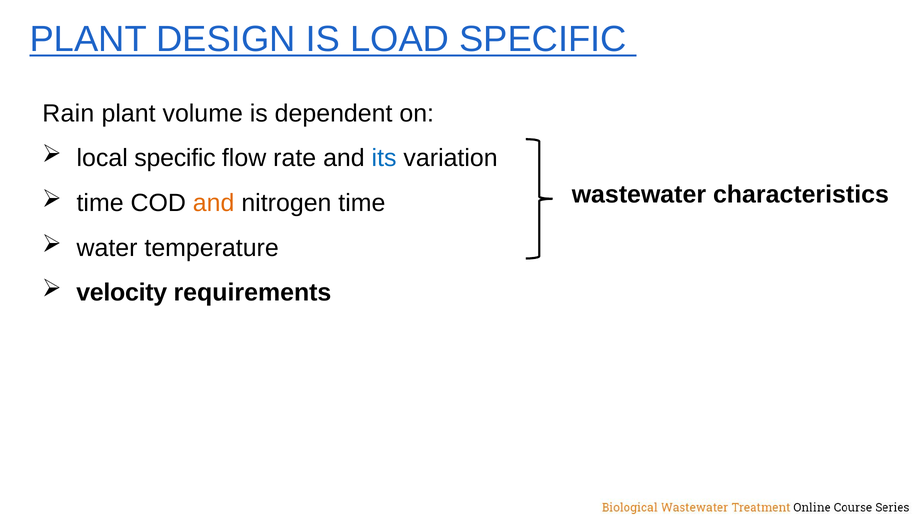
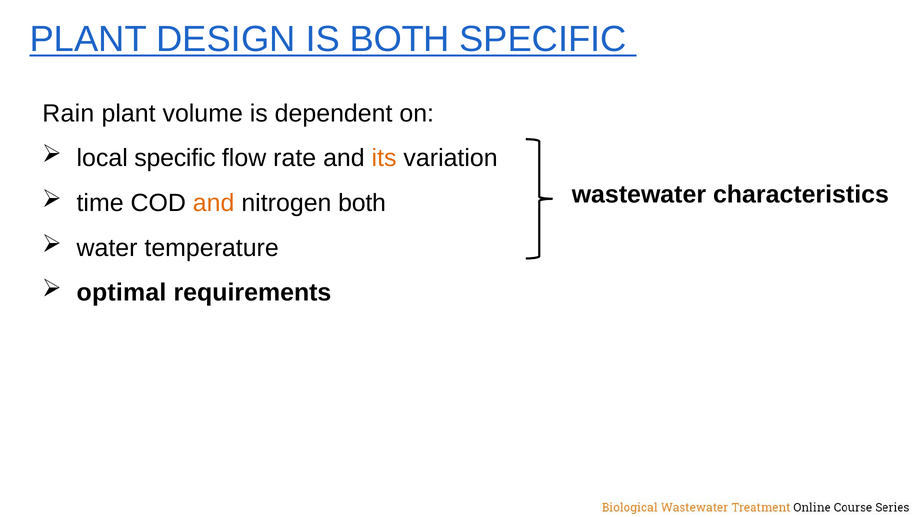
IS LOAD: LOAD -> BOTH
its colour: blue -> orange
nitrogen time: time -> both
velocity: velocity -> optimal
